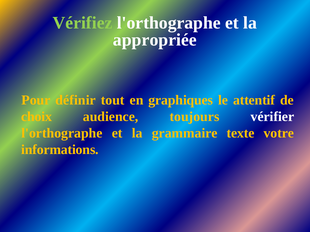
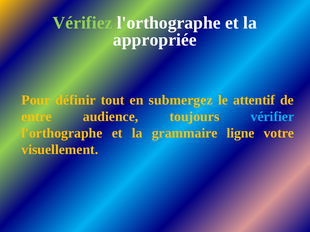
graphiques: graphiques -> submergez
choix: choix -> entre
vérifier colour: white -> light blue
texte: texte -> ligne
informations: informations -> visuellement
